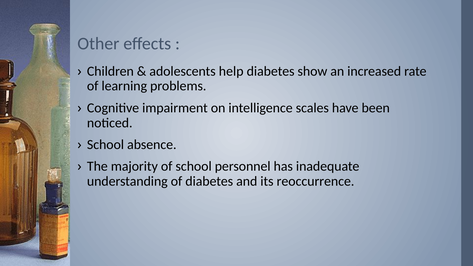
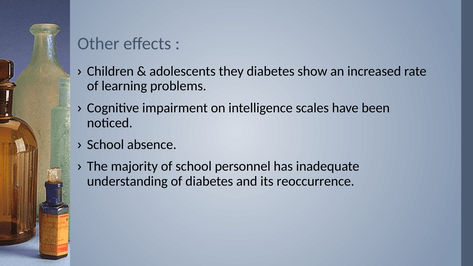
help: help -> they
